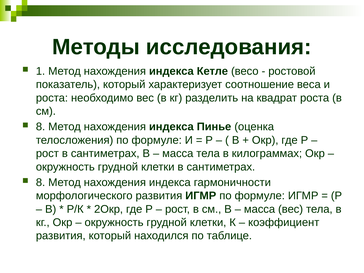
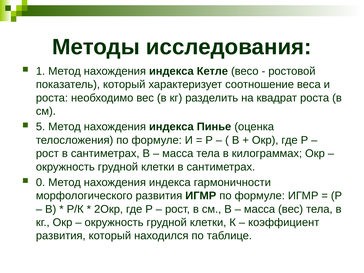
8 at (41, 127): 8 -> 5
8 at (41, 182): 8 -> 0
